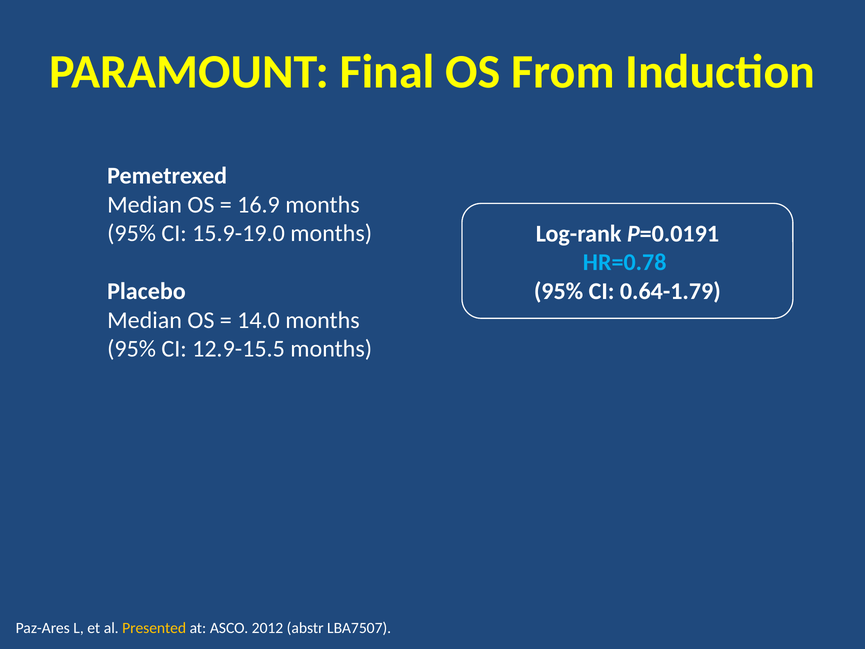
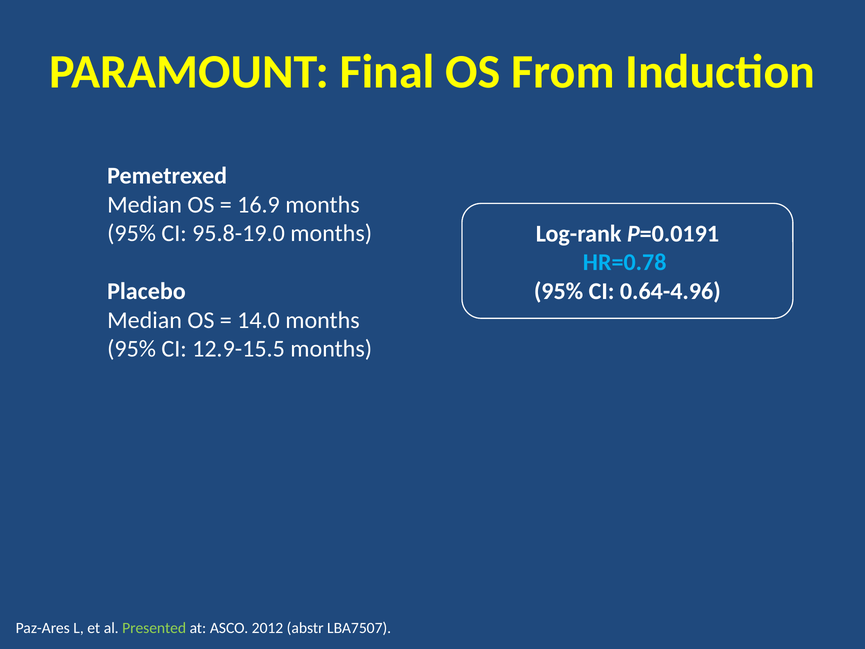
15.9-19.0: 15.9-19.0 -> 95.8-19.0
0.64-1.79: 0.64-1.79 -> 0.64-4.96
Presented colour: yellow -> light green
